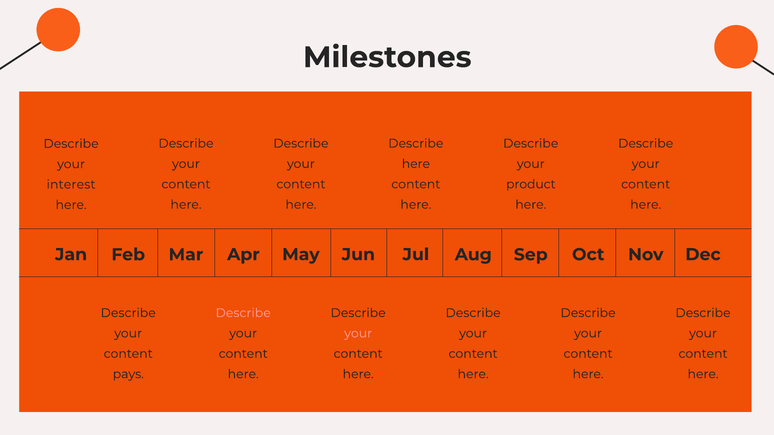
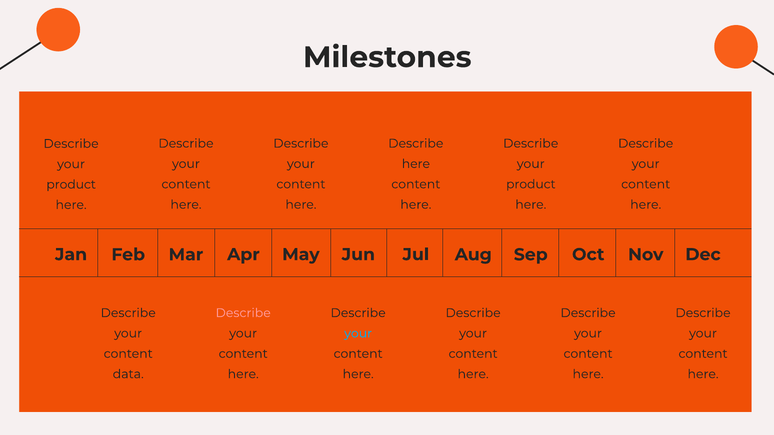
interest at (71, 185): interest -> product
your at (358, 334) colour: pink -> light blue
pays: pays -> data
